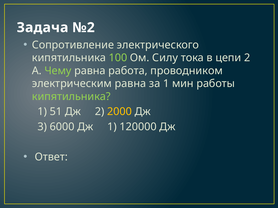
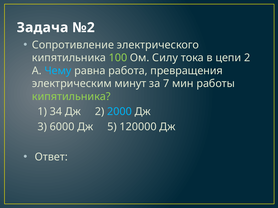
Чему colour: light green -> light blue
проводником: проводником -> превращения
электрическим равна: равна -> минут
за 1: 1 -> 7
51: 51 -> 34
2000 colour: yellow -> light blue
Дж 1: 1 -> 5
